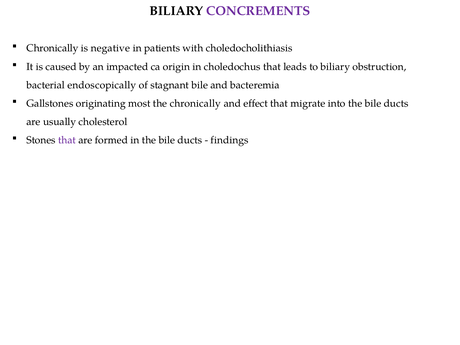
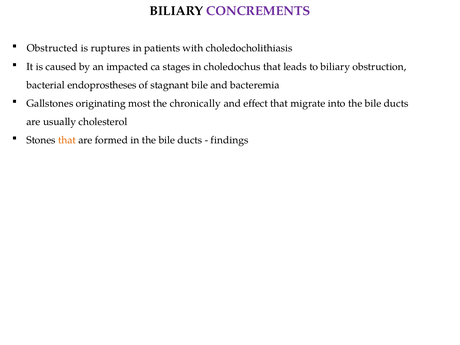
Chronically at (52, 48): Chronically -> Obstructed
negative: negative -> ruptures
origin: origin -> stages
endoscopically: endoscopically -> endoprostheses
that at (67, 140) colour: purple -> orange
